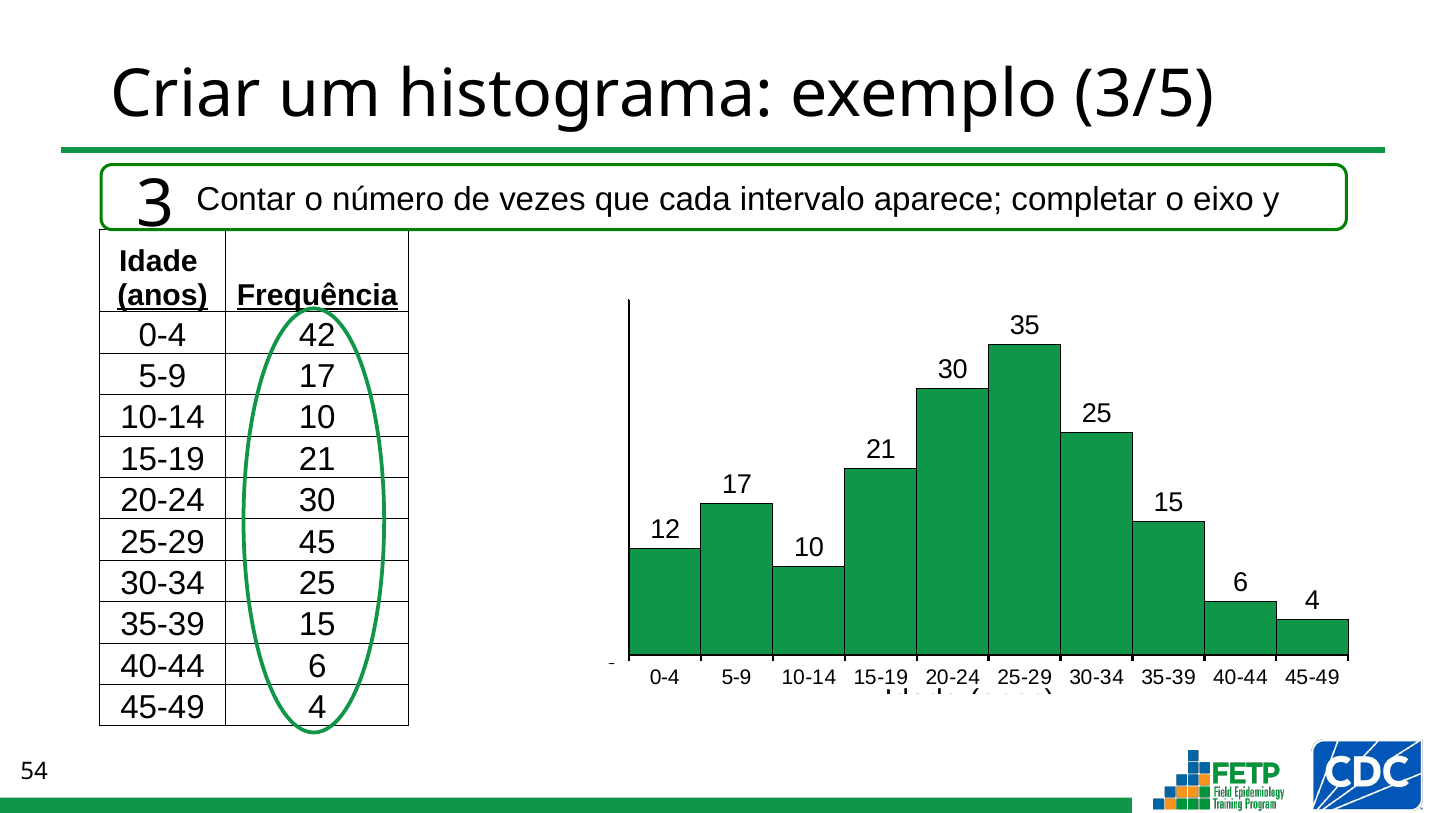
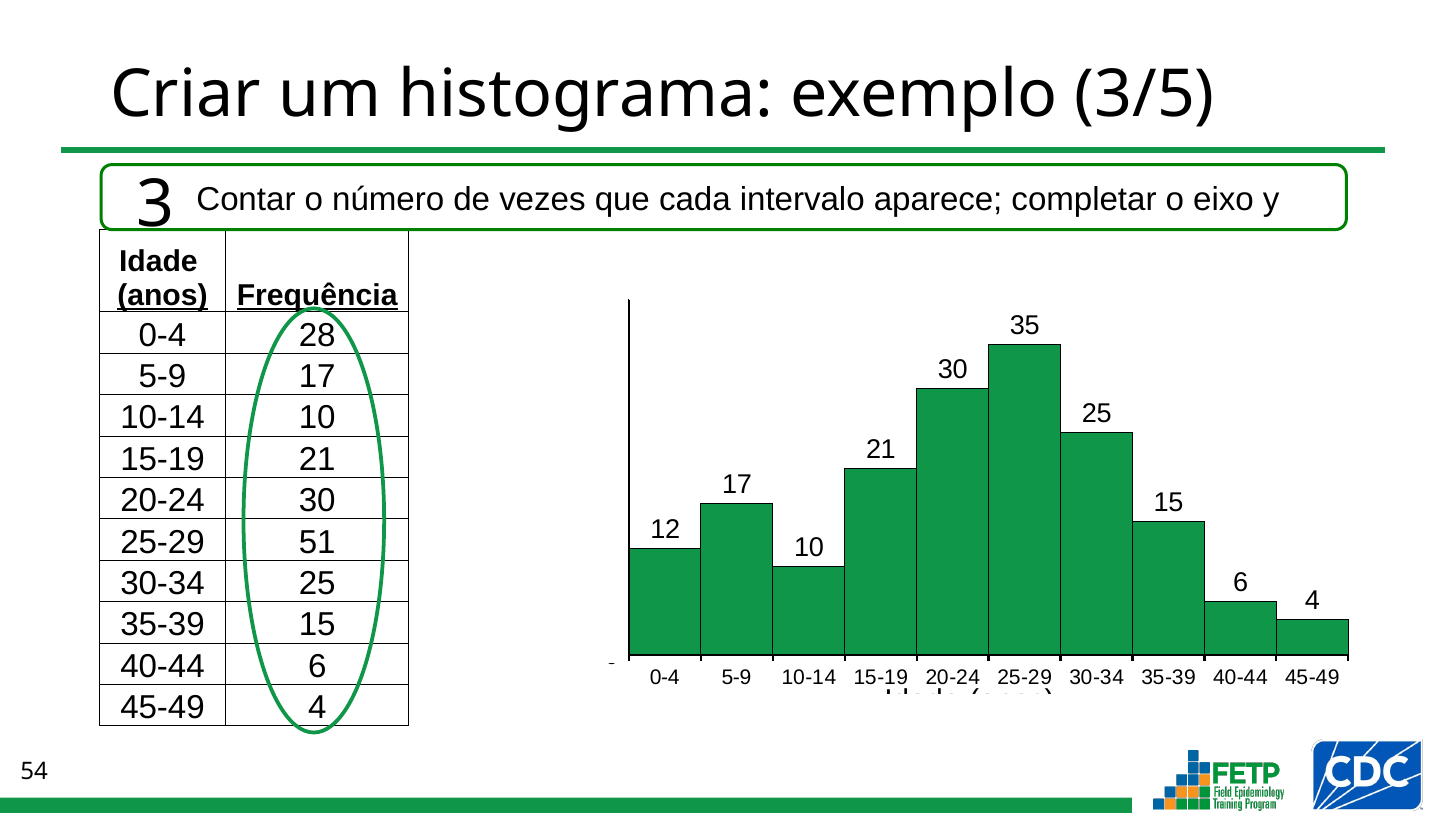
42: 42 -> 28
45: 45 -> 51
